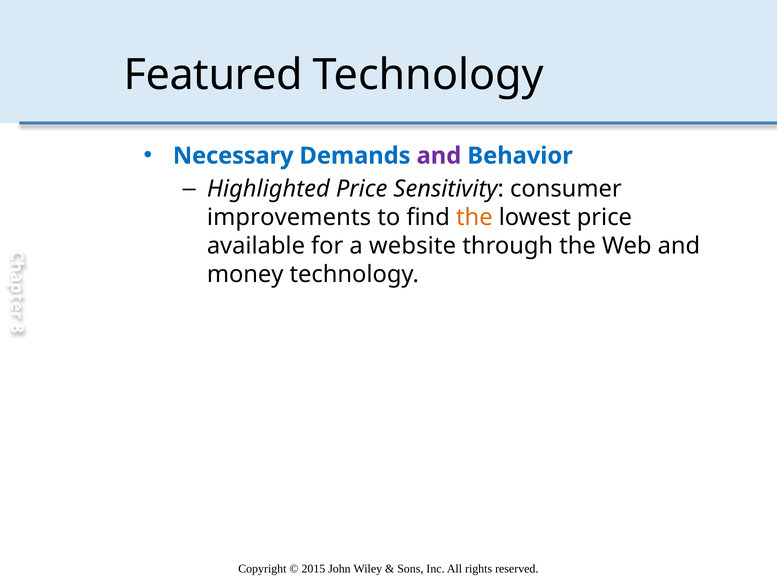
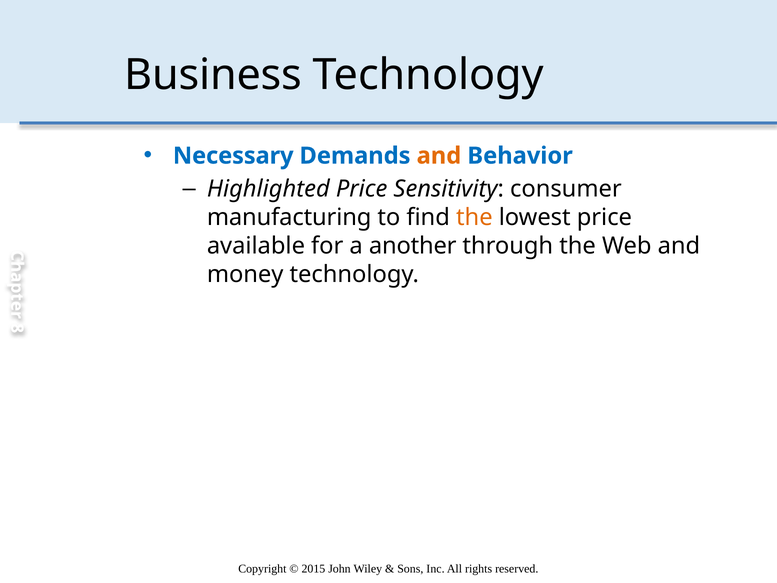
Featured: Featured -> Business
and at (439, 156) colour: purple -> orange
improvements: improvements -> manufacturing
website: website -> another
